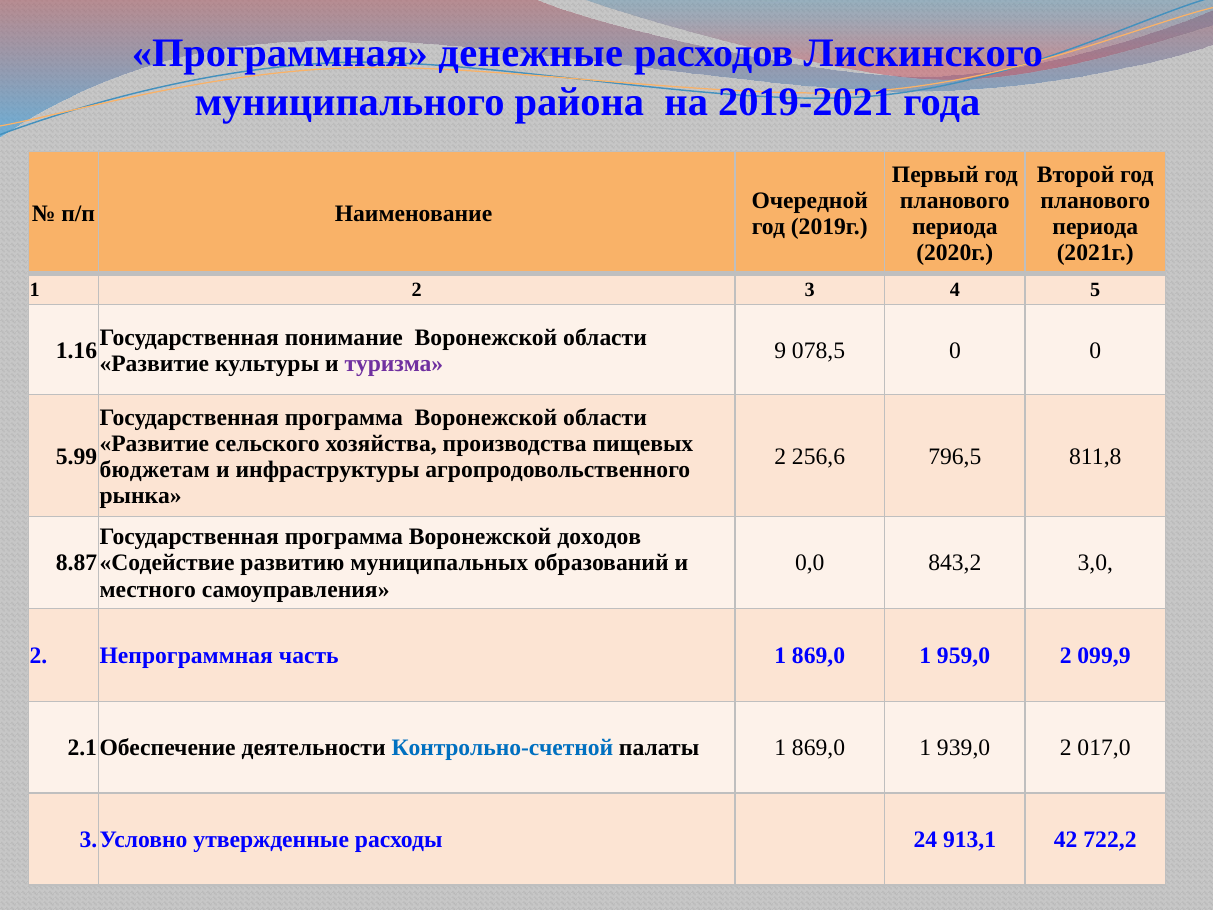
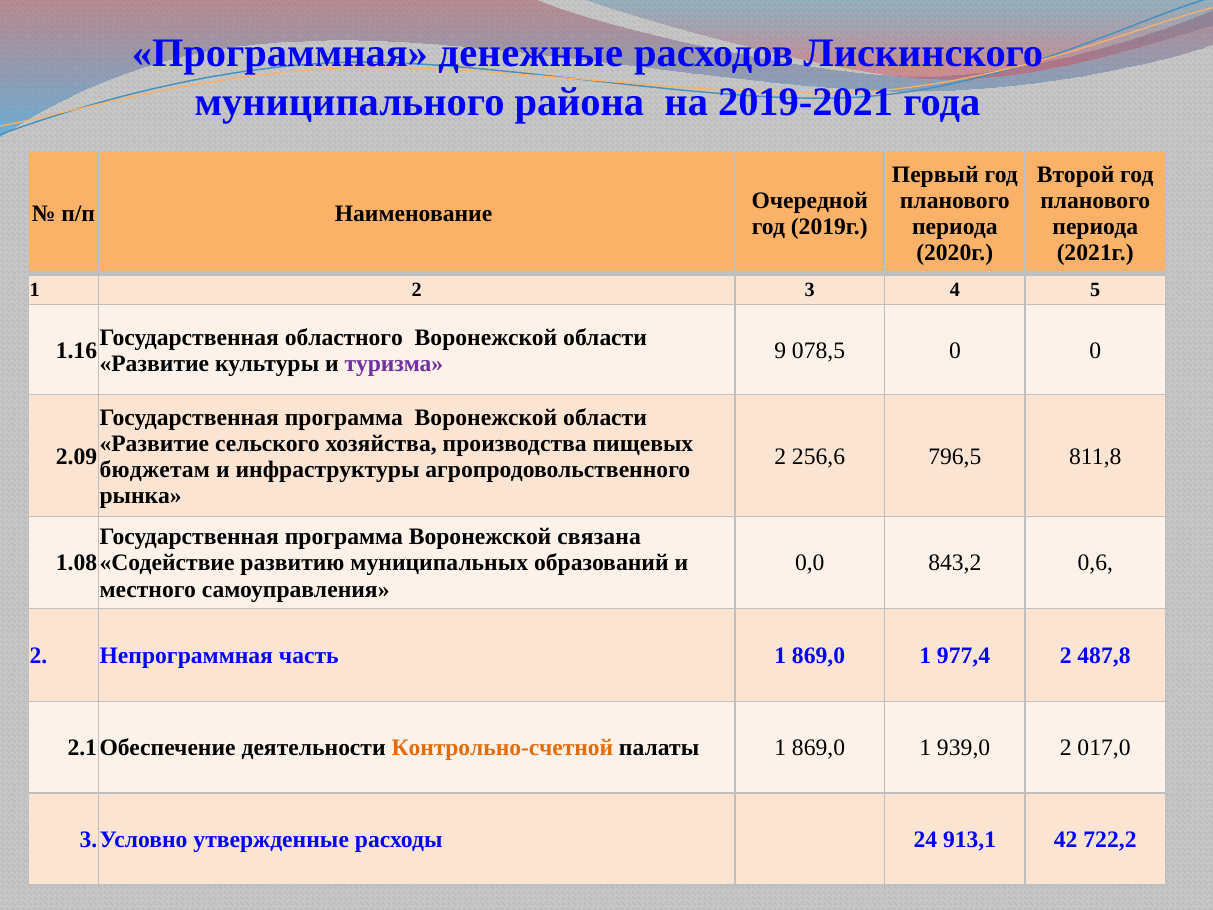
понимание: понимание -> областного
5.99: 5.99 -> 2.09
доходов: доходов -> связана
8.87: 8.87 -> 1.08
3,0: 3,0 -> 0,6
959,0: 959,0 -> 977,4
099,9: 099,9 -> 487,8
Контрольно-счетной colour: blue -> orange
